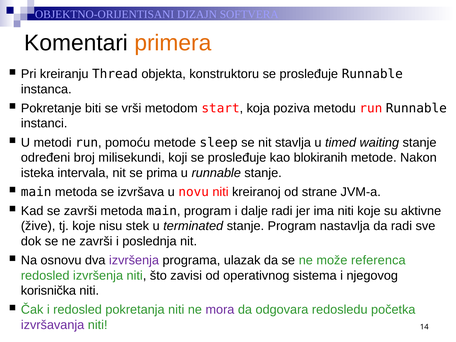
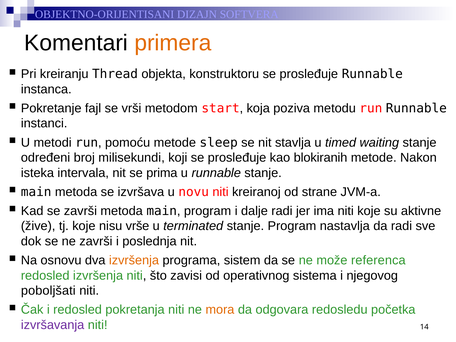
biti: biti -> fajl
stek: stek -> vrše
izvršenja at (134, 260) colour: purple -> orange
ulazak: ulazak -> sistem
korisnička: korisnička -> poboljšati
mora colour: purple -> orange
